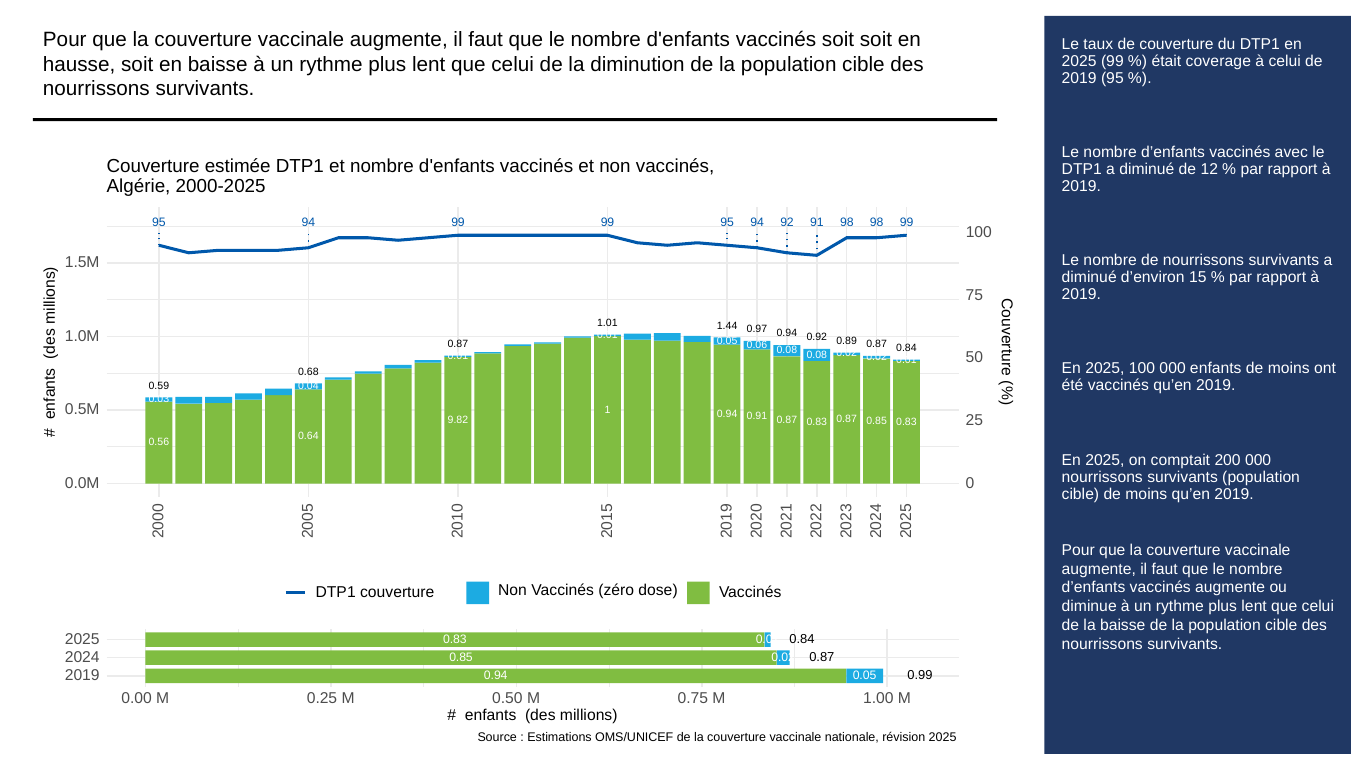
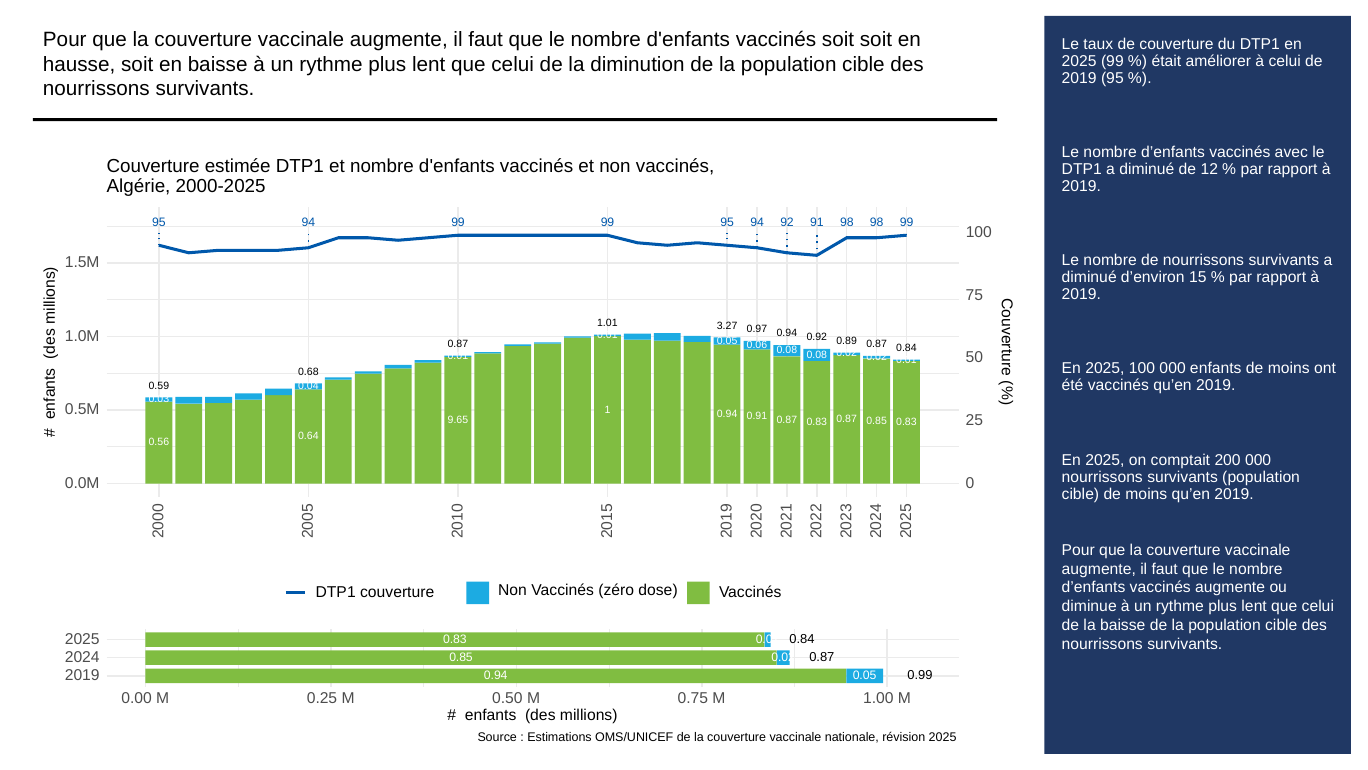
coverage: coverage -> améliorer
1.44: 1.44 -> 3.27
9.82: 9.82 -> 9.65
